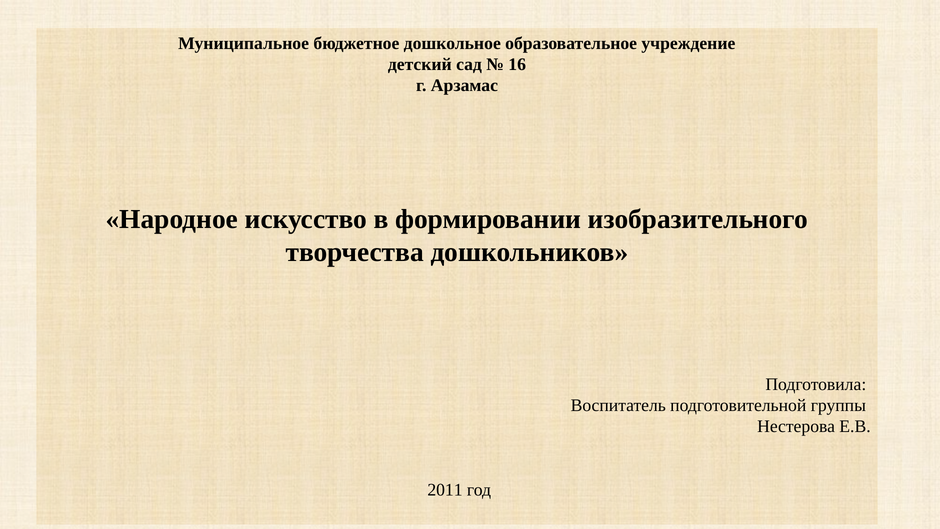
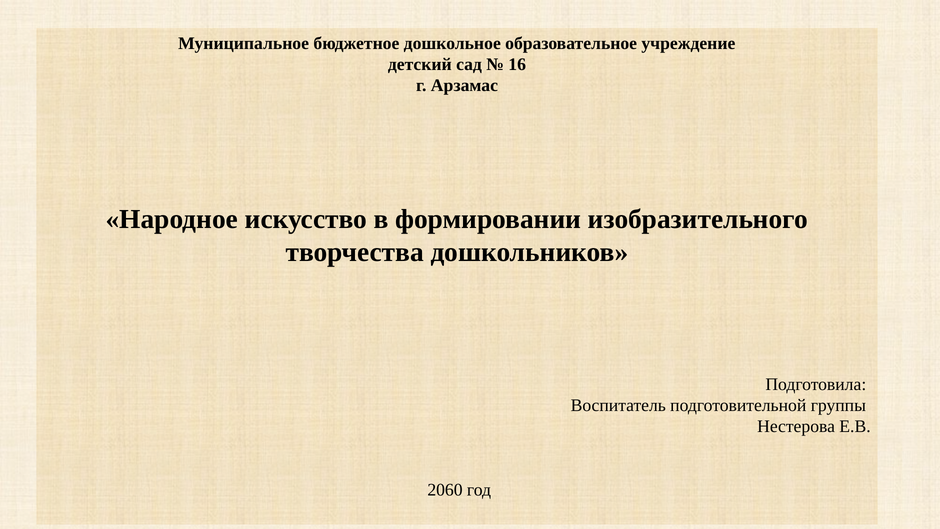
2011: 2011 -> 2060
